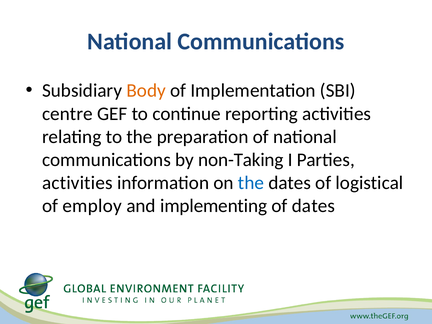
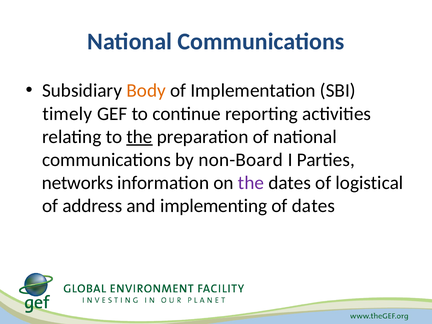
centre: centre -> timely
the at (139, 137) underline: none -> present
non-Taking: non-Taking -> non-Board
activities at (77, 183): activities -> networks
the at (251, 183) colour: blue -> purple
employ: employ -> address
